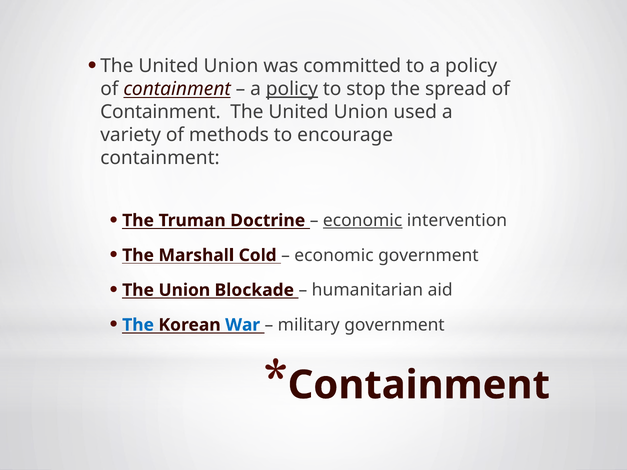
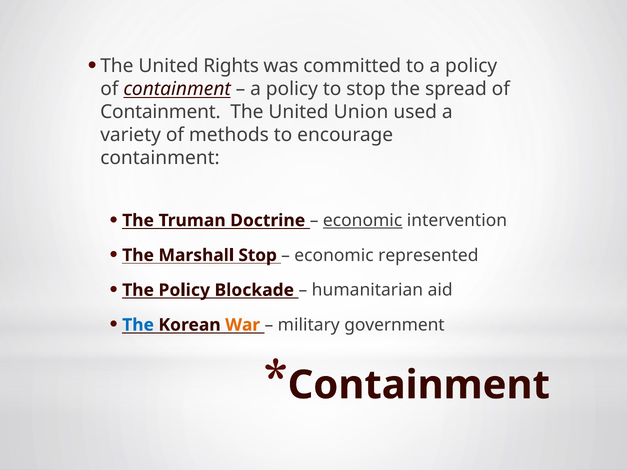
Union at (231, 66): Union -> Rights
policy at (292, 89) underline: present -> none
Marshall Cold: Cold -> Stop
economic government: government -> represented
The Union: Union -> Policy
War colour: blue -> orange
